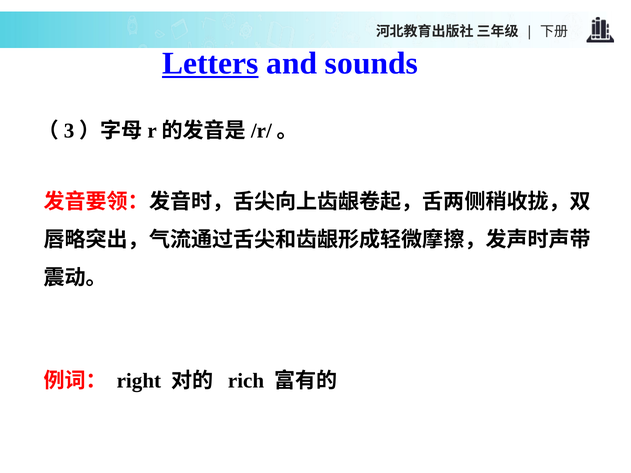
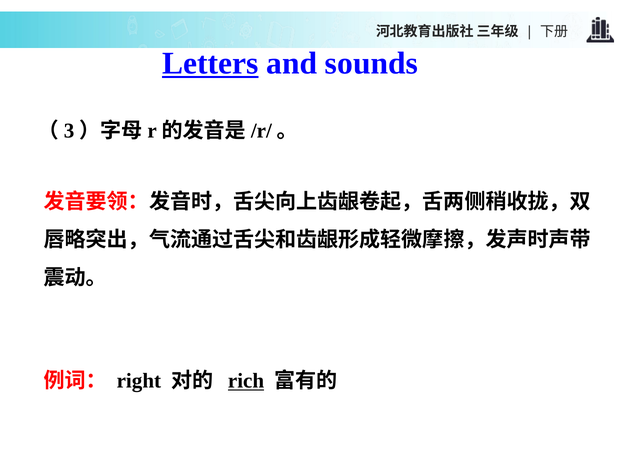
rich underline: none -> present
